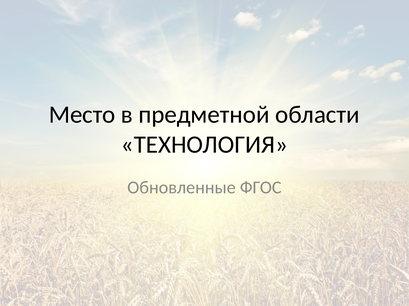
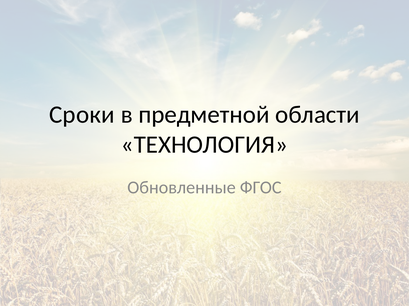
Место: Место -> Сроки
